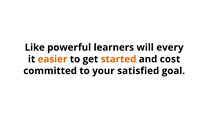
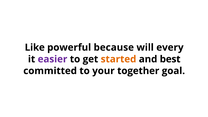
learners: learners -> because
easier colour: orange -> purple
cost: cost -> best
satisfied: satisfied -> together
